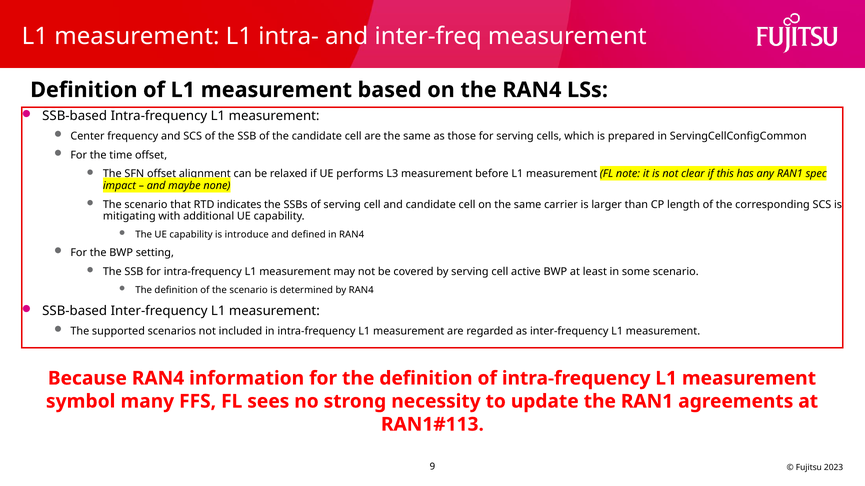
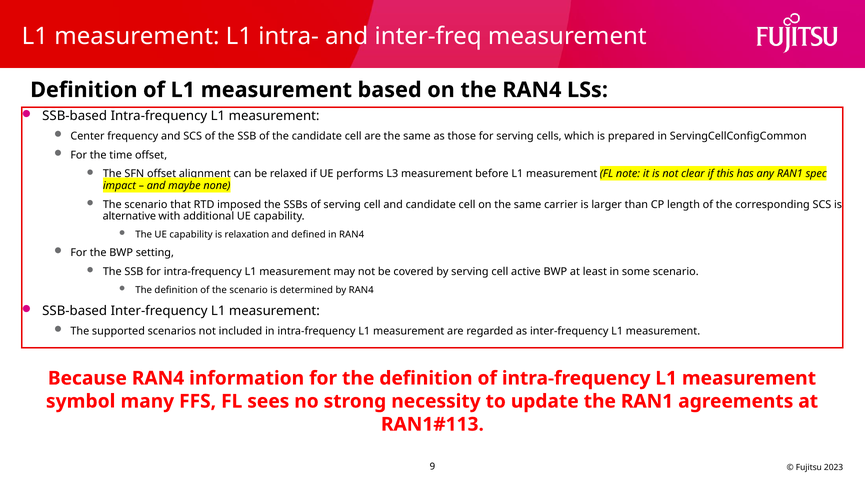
indicates: indicates -> imposed
mitigating: mitigating -> alternative
introduce: introduce -> relaxation
